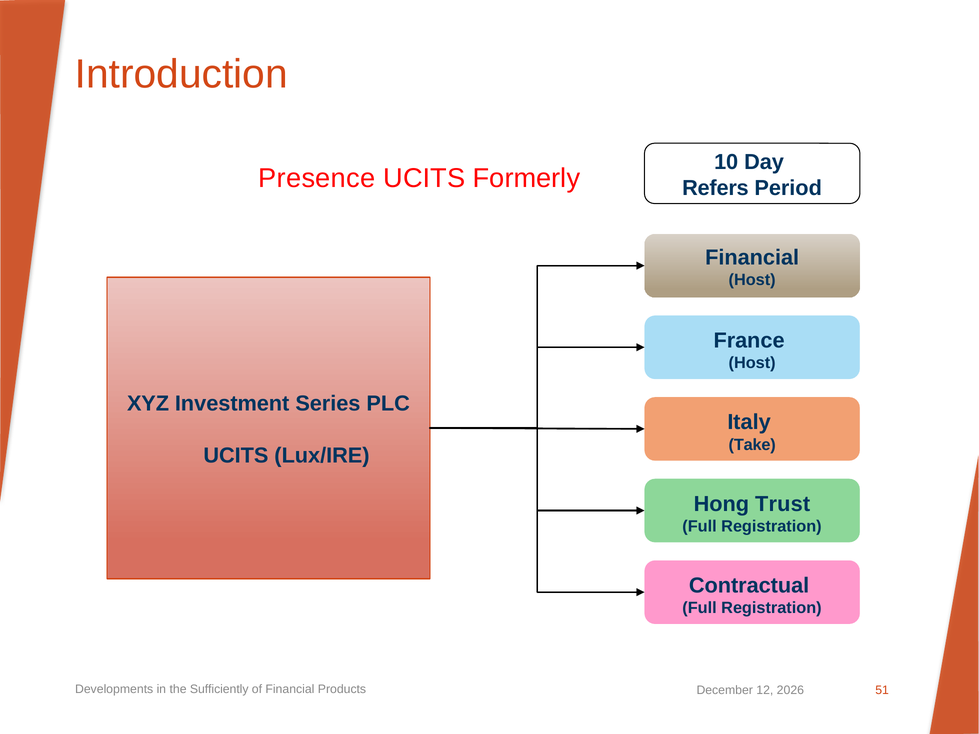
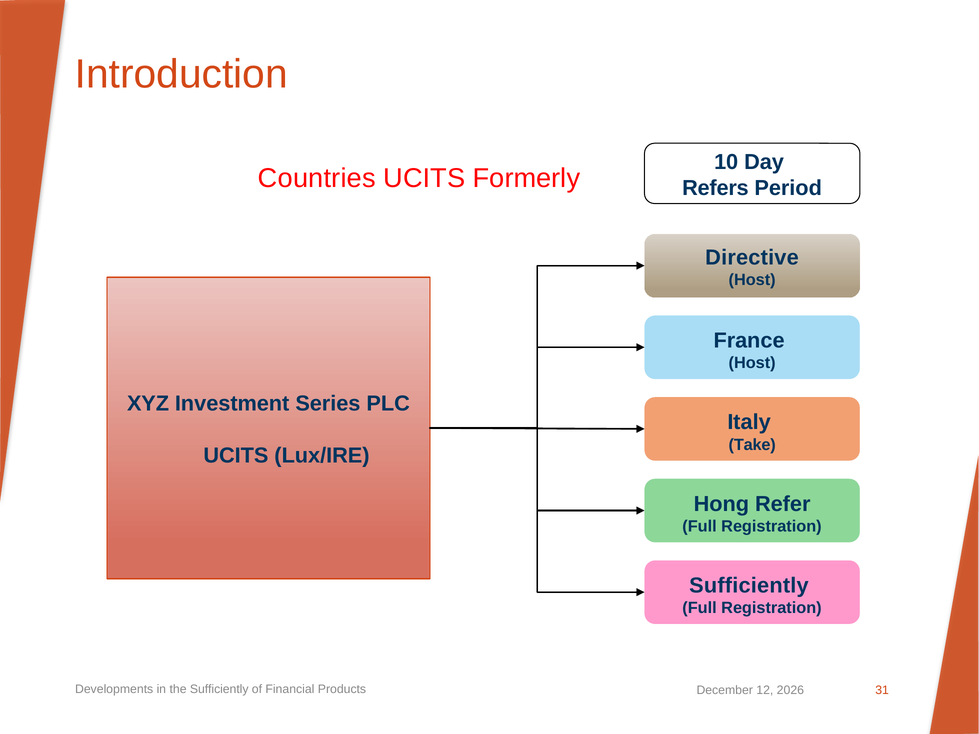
Presence: Presence -> Countries
Financial at (752, 257): Financial -> Directive
Trust: Trust -> Refer
Contractual at (749, 586): Contractual -> Sufficiently
51: 51 -> 31
